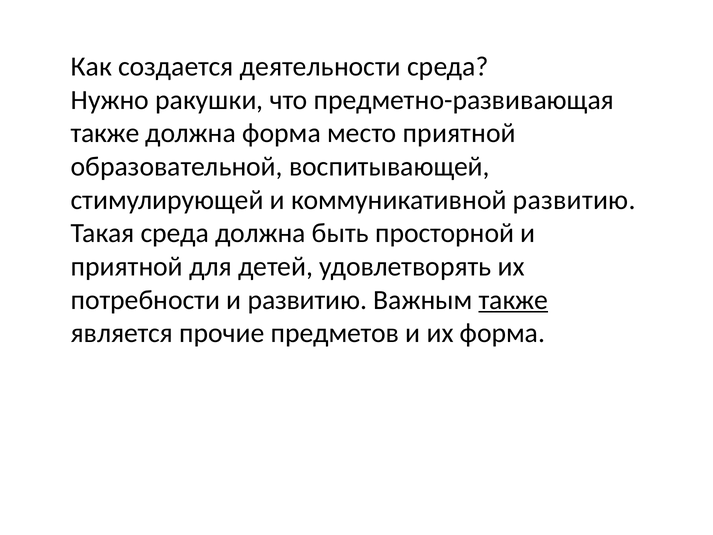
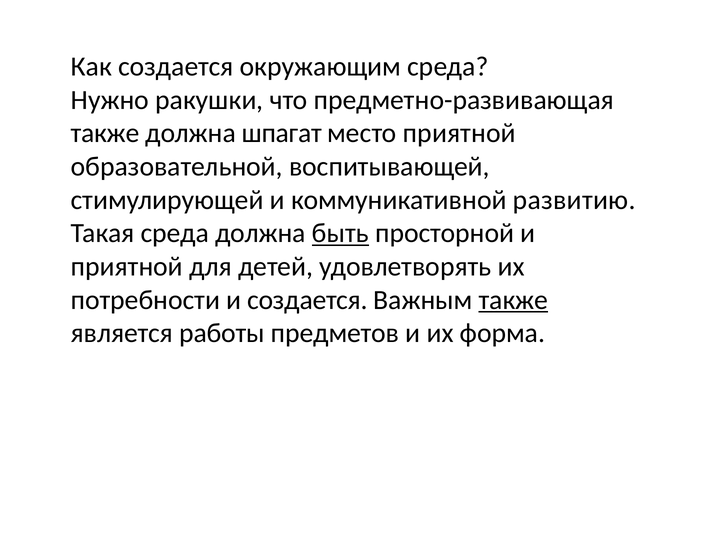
деятельности: деятельности -> окружающим
должна форма: форма -> шпагат
быть underline: none -> present
и развитию: развитию -> создается
прочие: прочие -> работы
